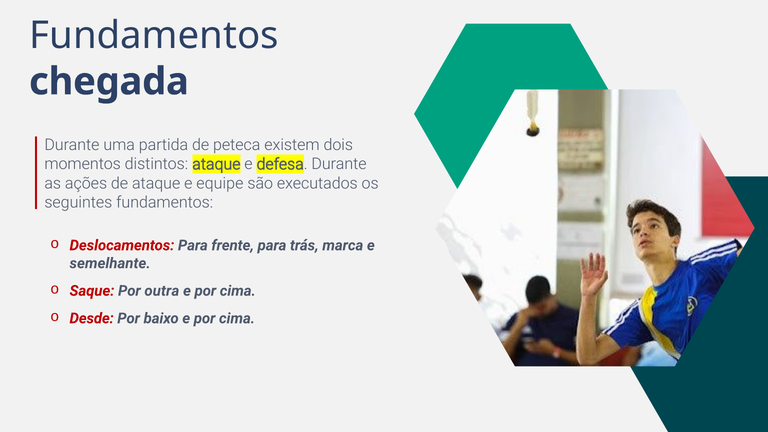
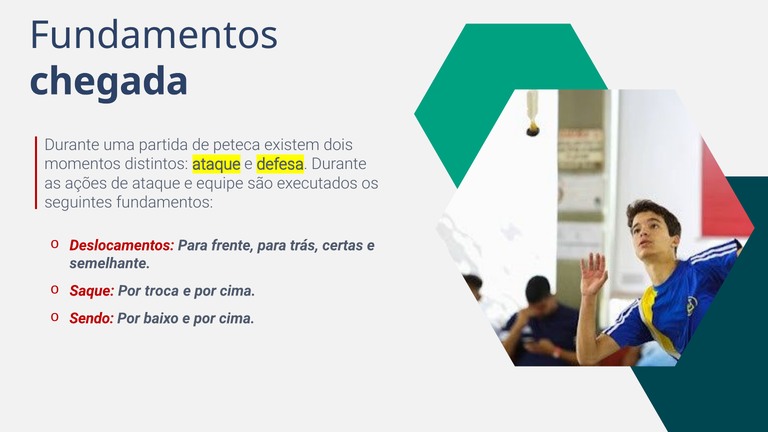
marca: marca -> certas
outra: outra -> troca
Desde: Desde -> Sendo
